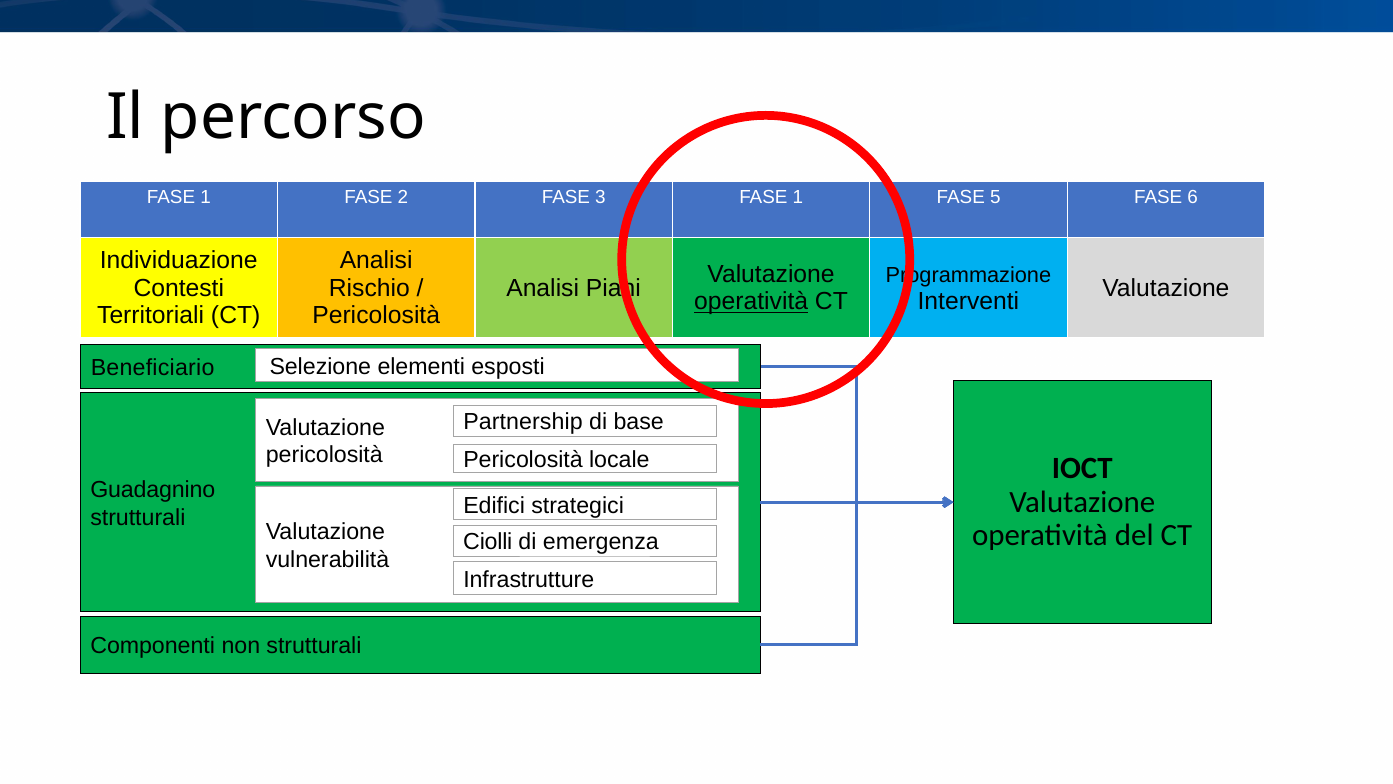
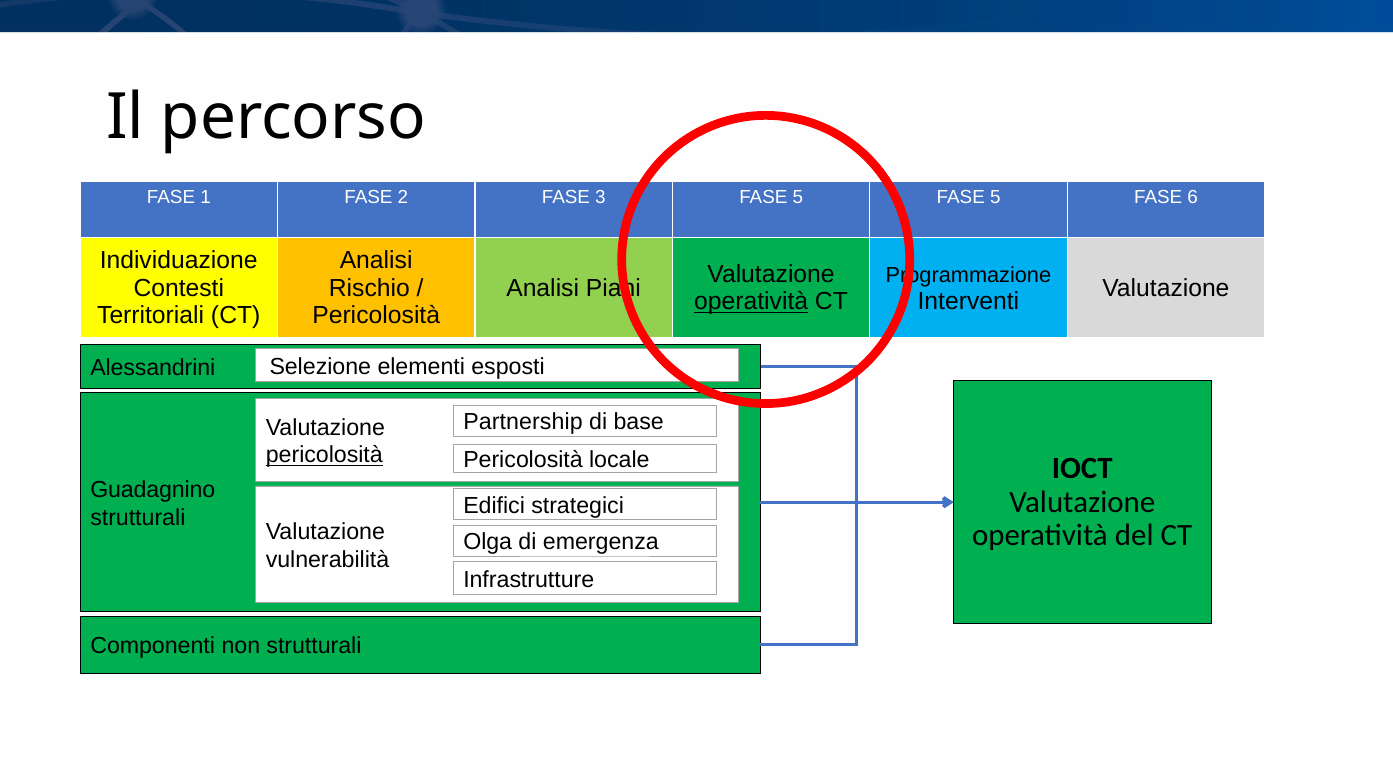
3 FASE 1: 1 -> 5
Beneficiario: Beneficiario -> Alessandrini
pericolosità at (324, 455) underline: none -> present
Ciolli: Ciolli -> Olga
